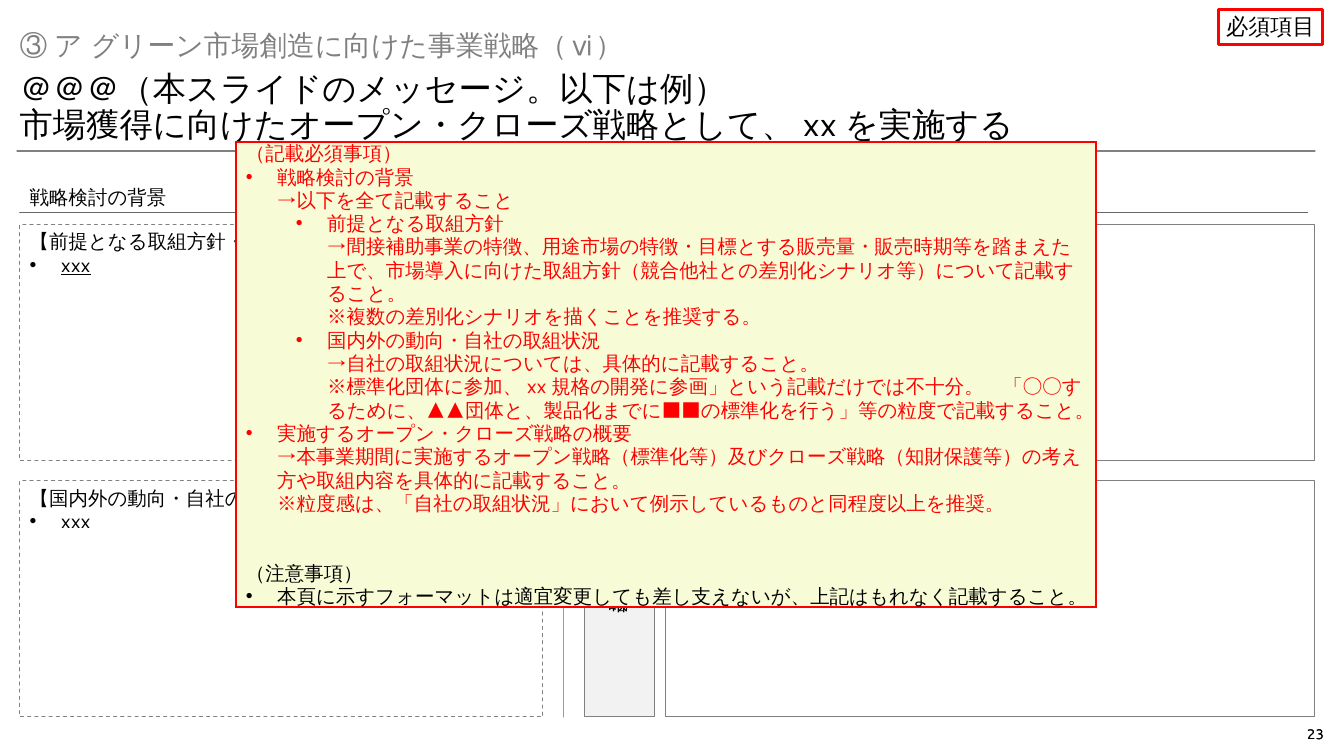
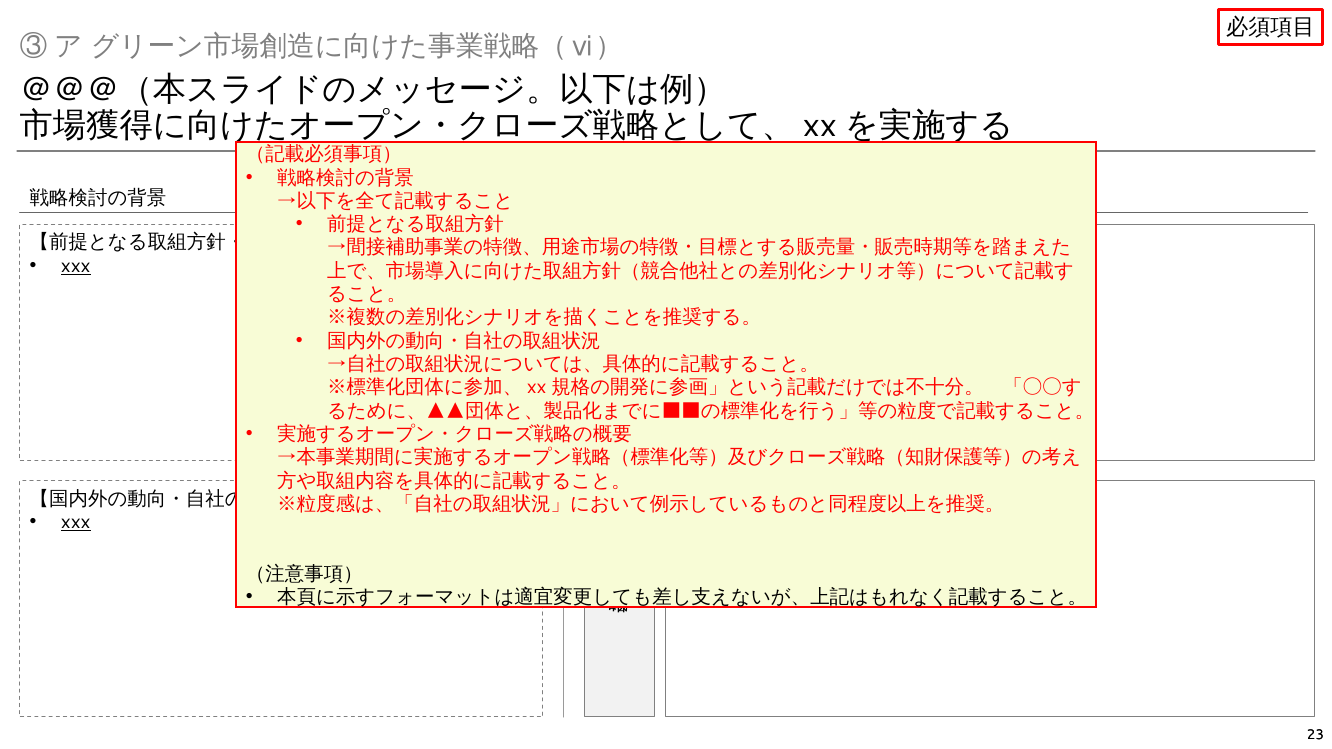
xxx at (76, 522) underline: none -> present
